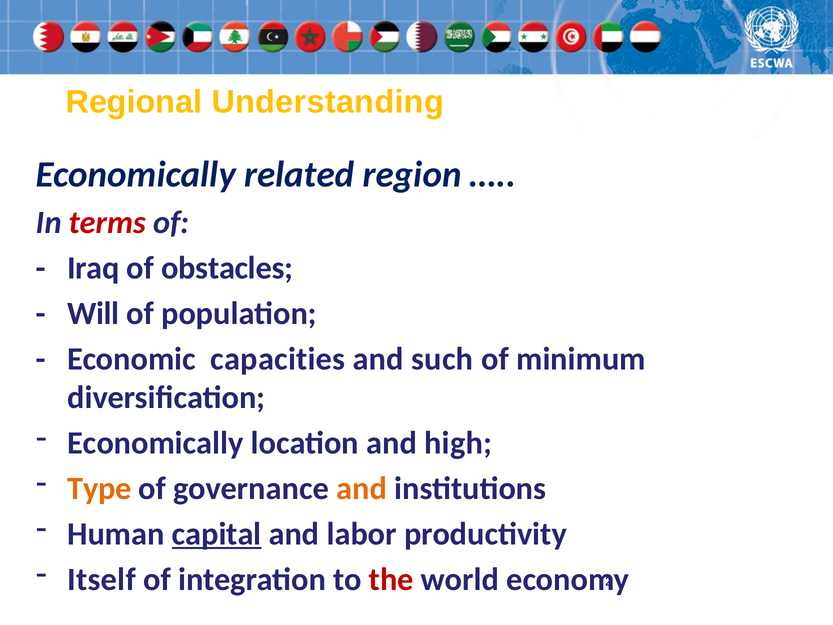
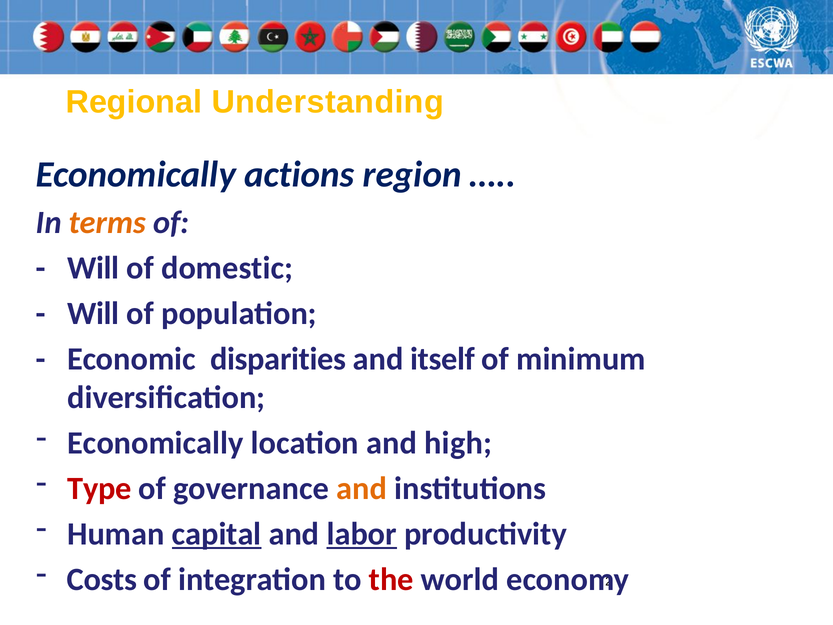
related: related -> actions
terms colour: red -> orange
Iraq at (93, 268): Iraq -> Will
obstacles: obstacles -> domestic
capacities: capacities -> disparities
such: such -> itself
Type colour: orange -> red
labor underline: none -> present
Itself: Itself -> Costs
